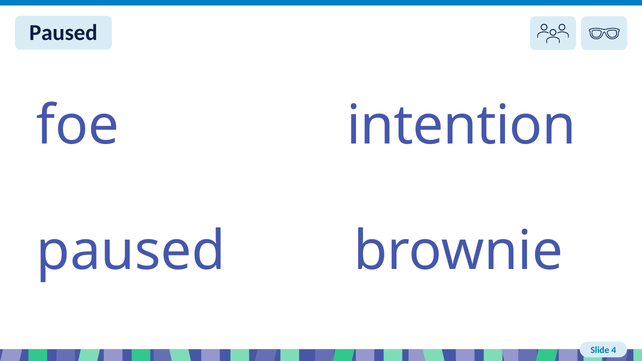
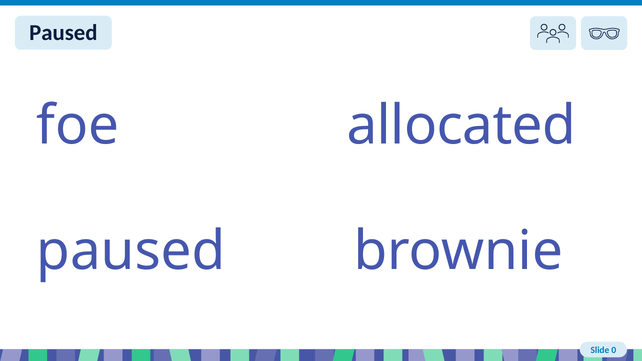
intention: intention -> allocated
4: 4 -> 0
